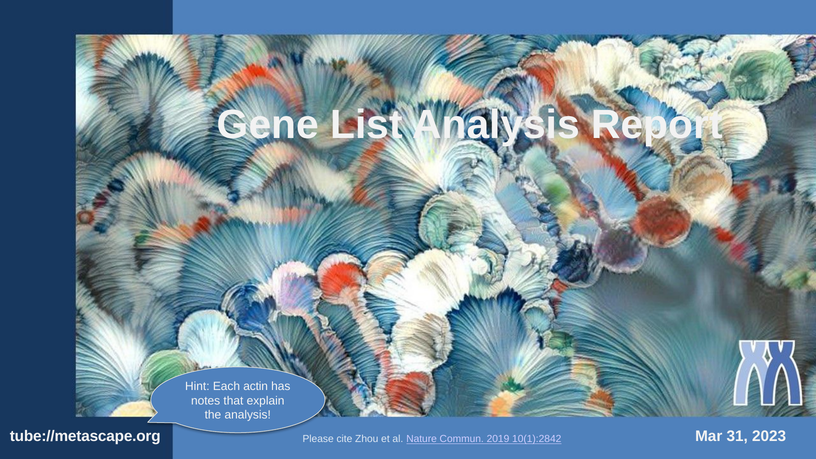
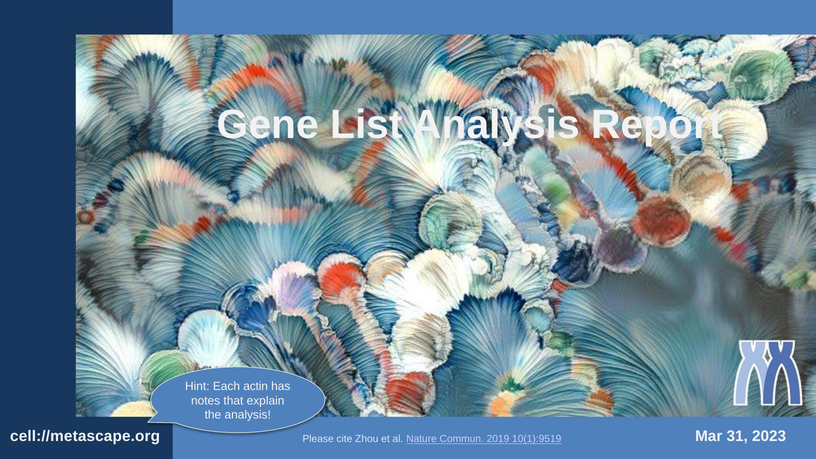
tube://metascape.org: tube://metascape.org -> cell://metascape.org
10(1):2842: 10(1):2842 -> 10(1):9519
